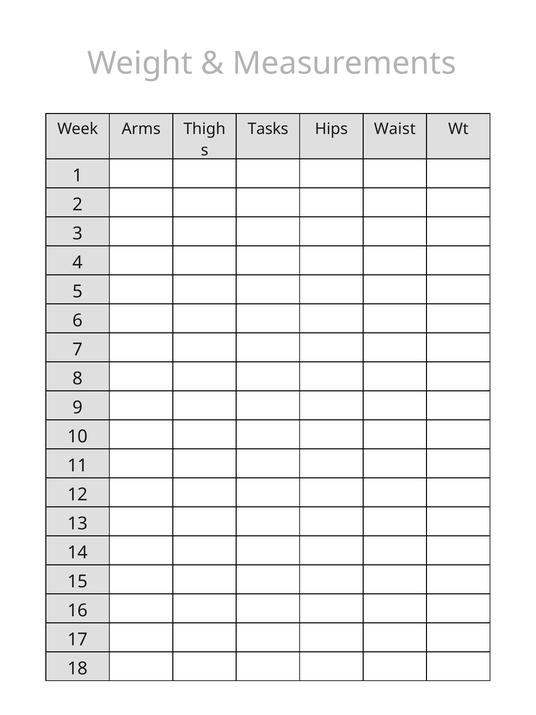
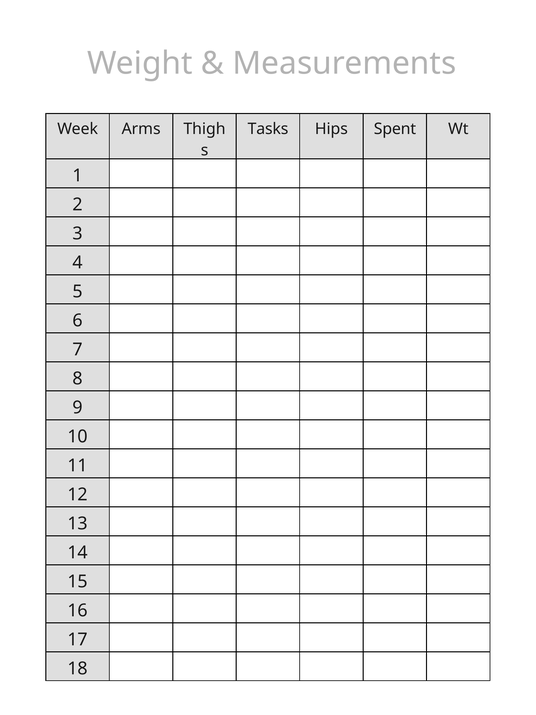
Waist: Waist -> Spent
